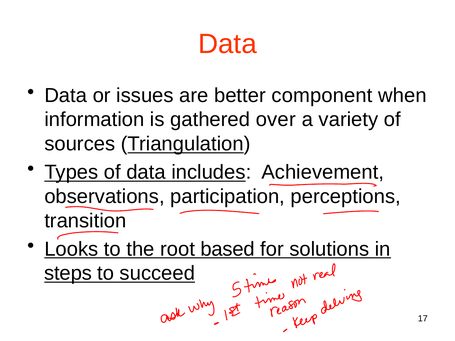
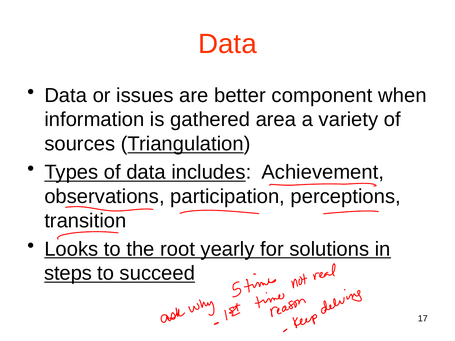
over: over -> area
based: based -> yearly
